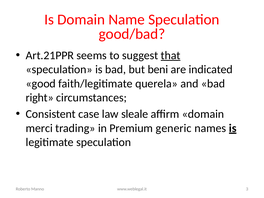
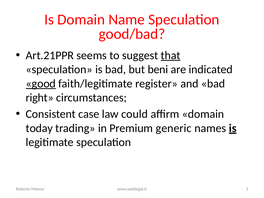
good underline: none -> present
querela: querela -> register
sleale: sleale -> could
merci: merci -> today
